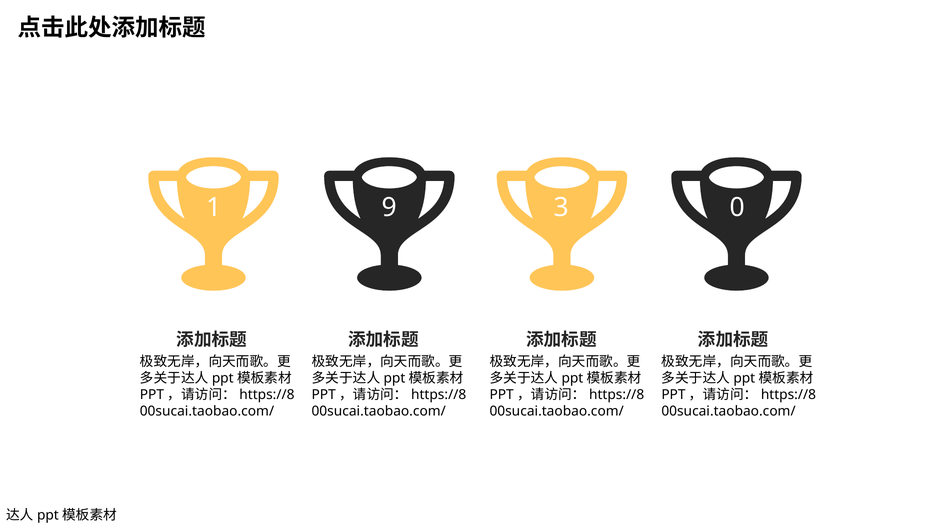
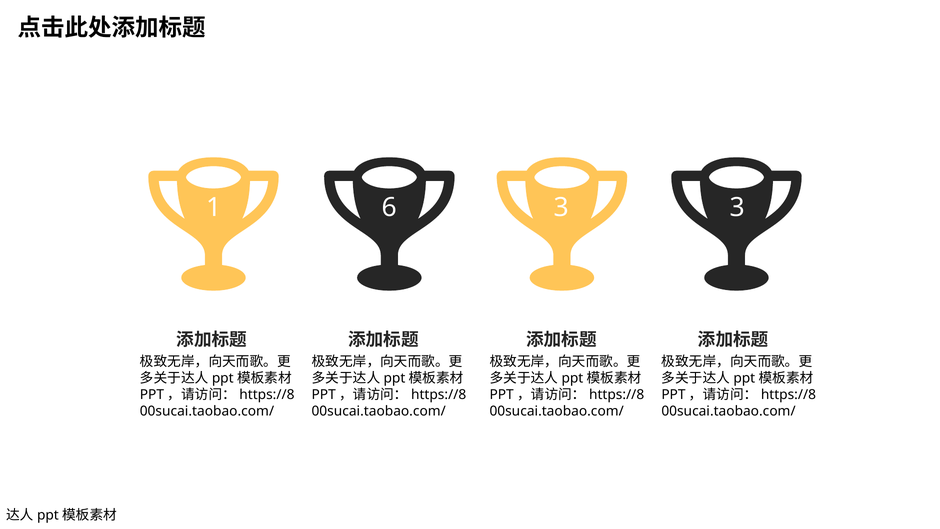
9: 9 -> 6
3 0: 0 -> 3
